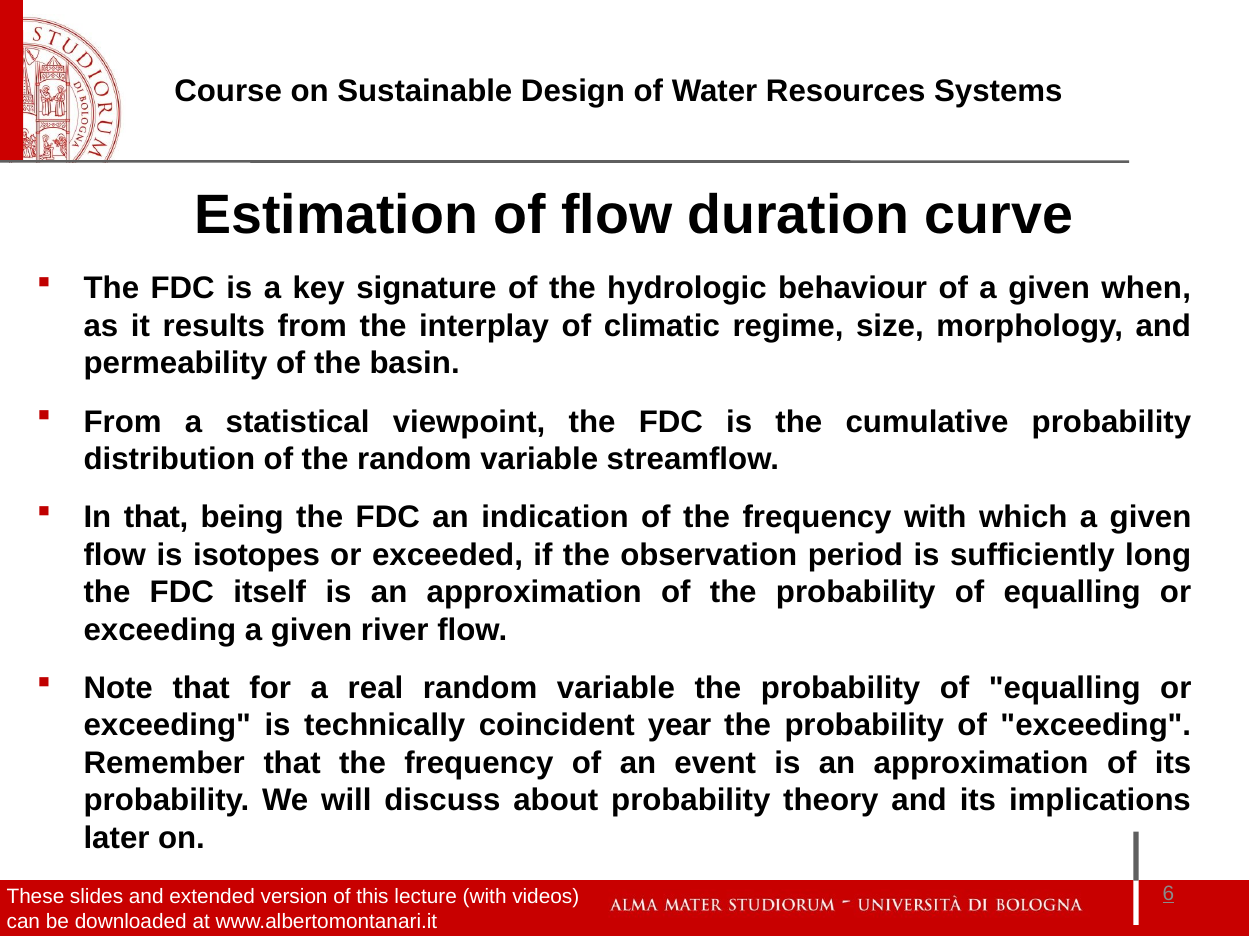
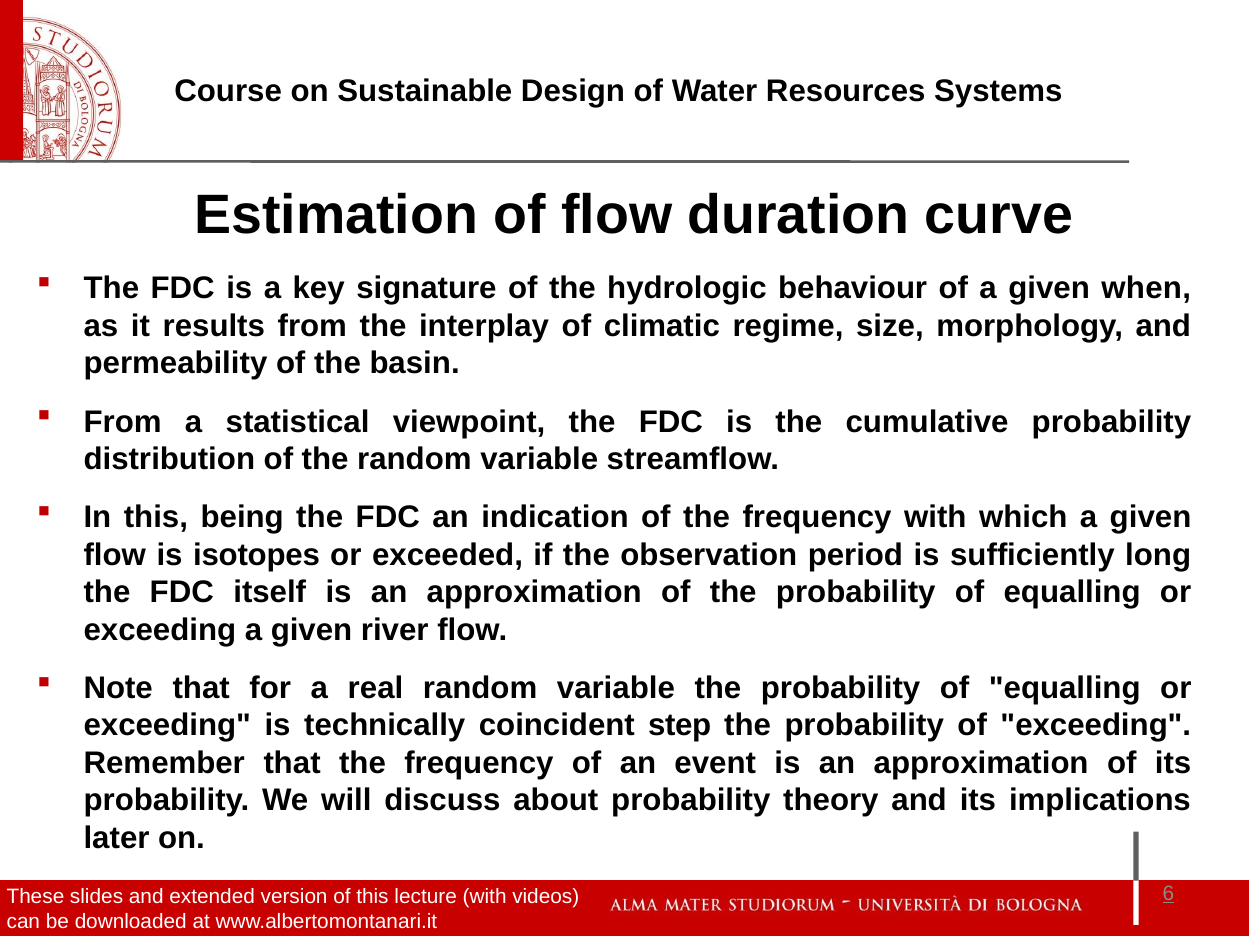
In that: that -> this
year: year -> step
